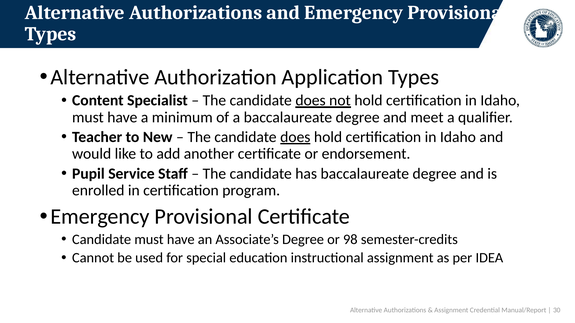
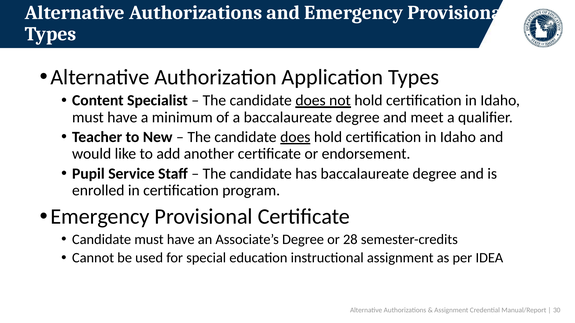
98: 98 -> 28
